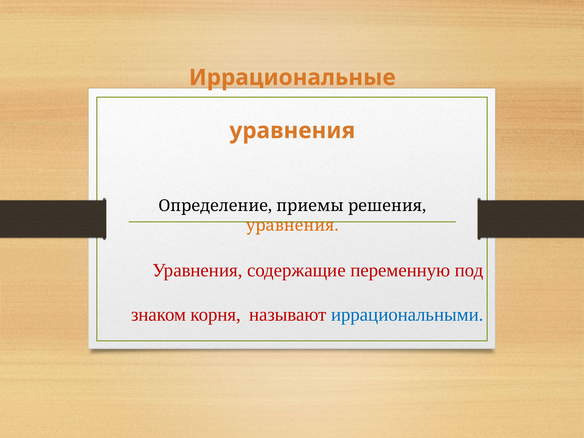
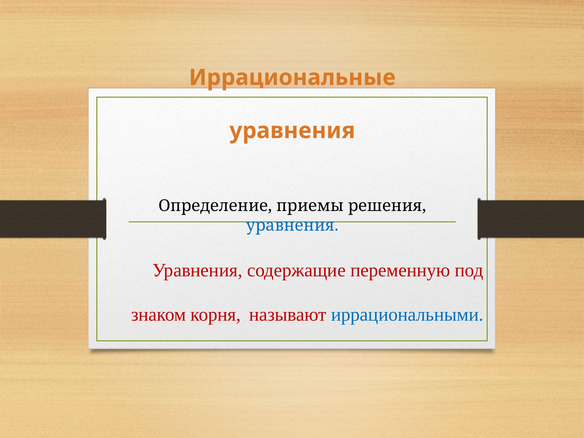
уравнения at (292, 225) colour: orange -> blue
